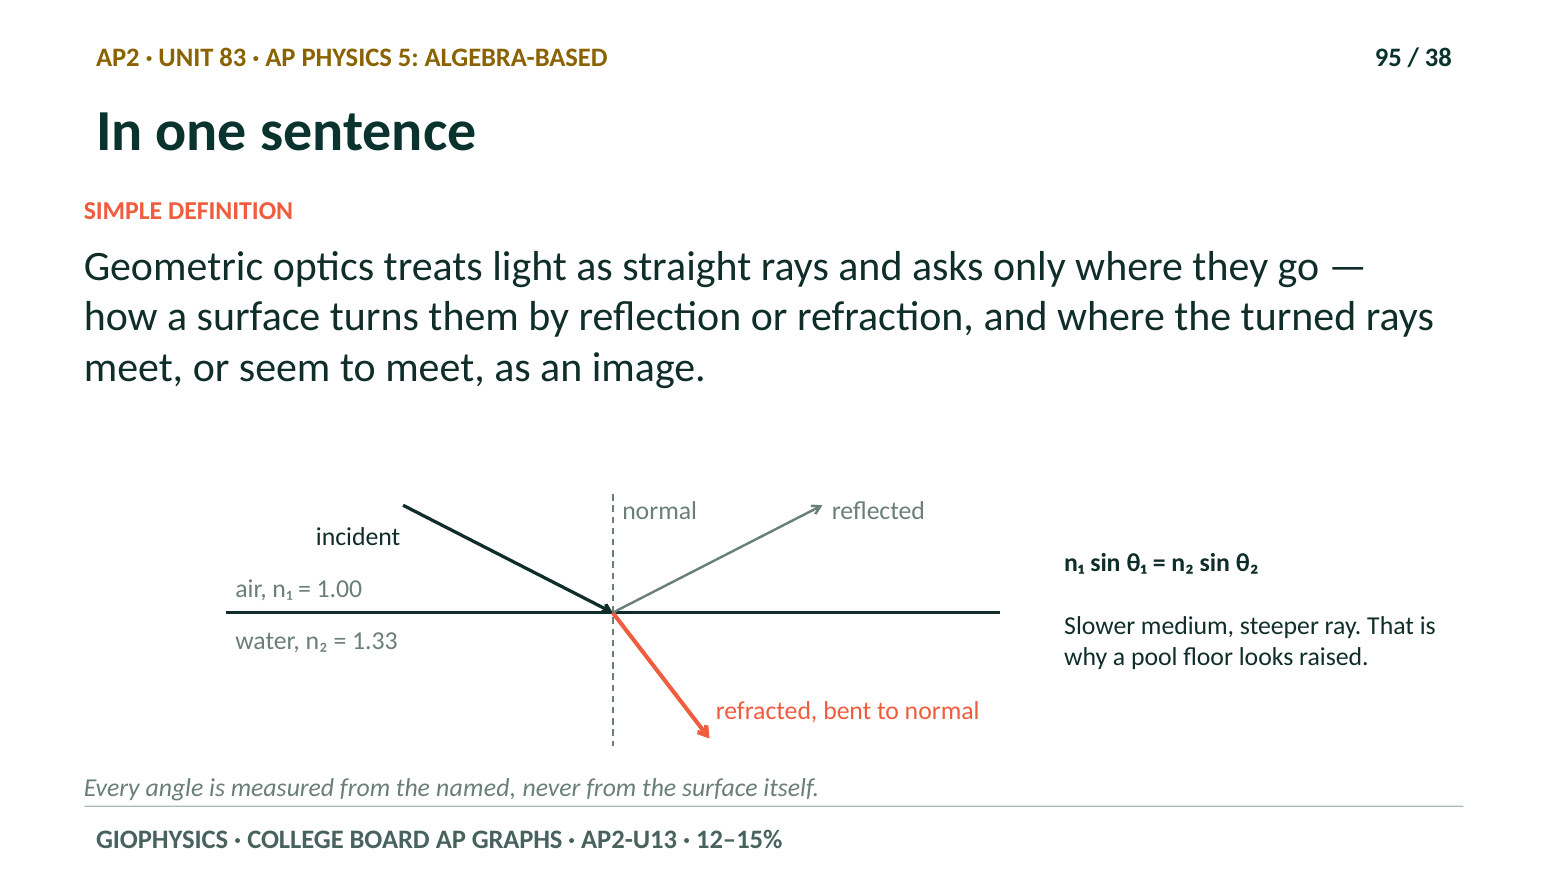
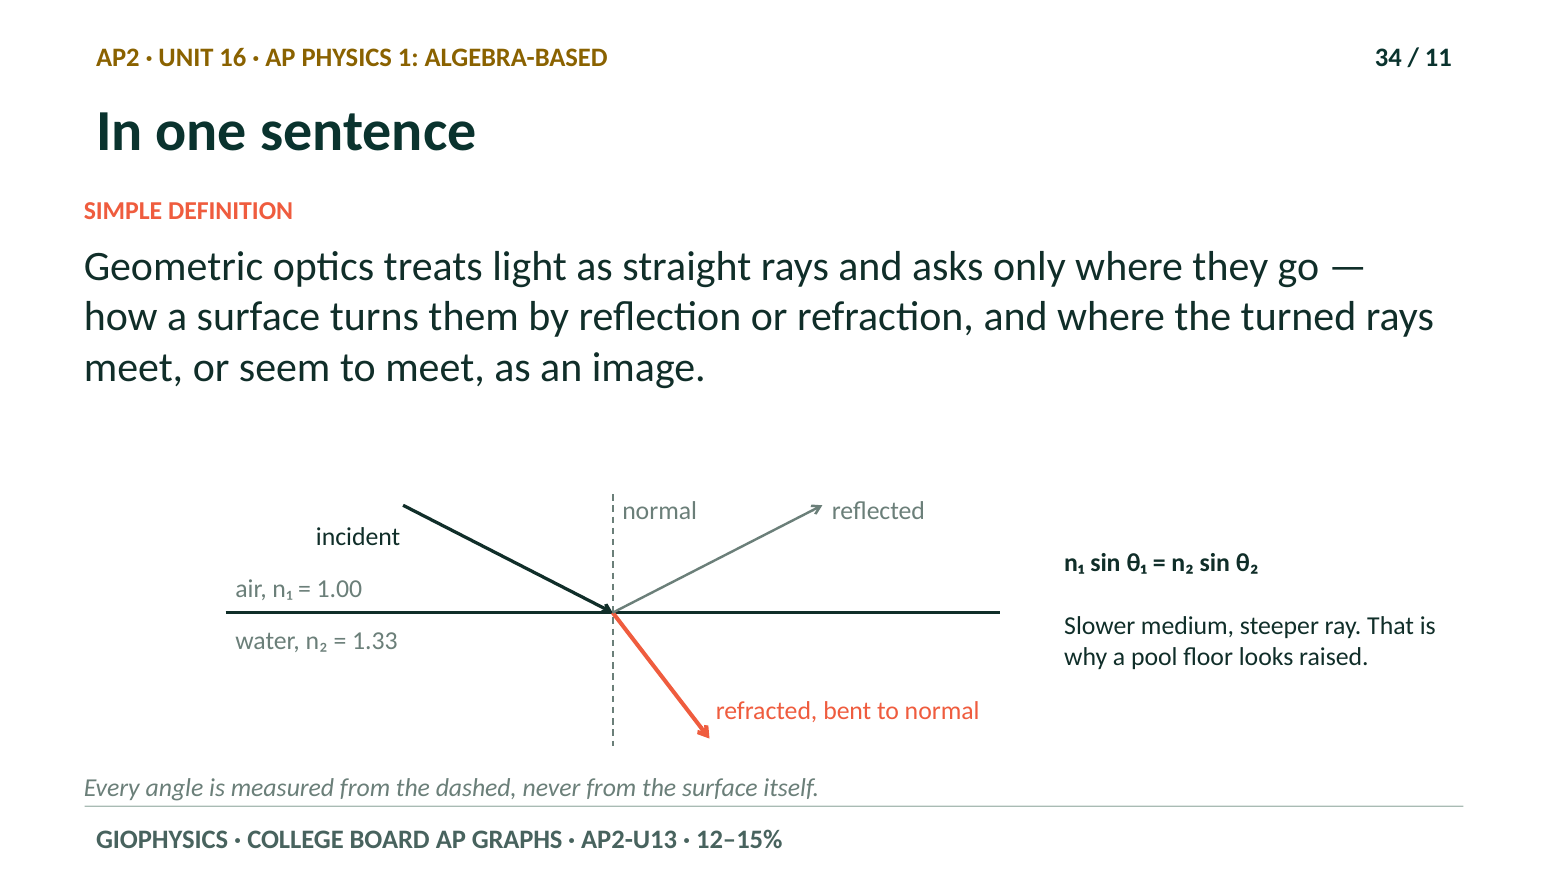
83: 83 -> 16
5: 5 -> 1
95: 95 -> 34
38: 38 -> 11
named: named -> dashed
